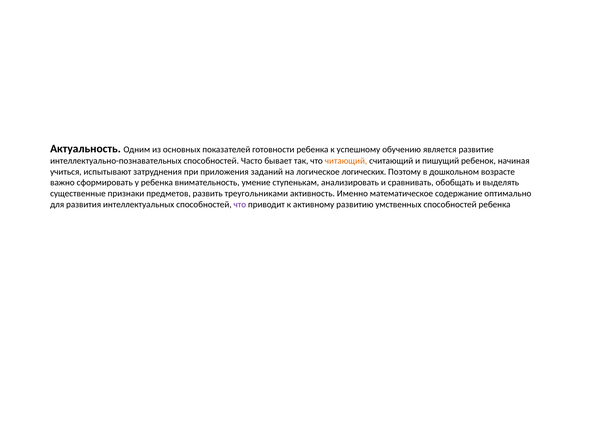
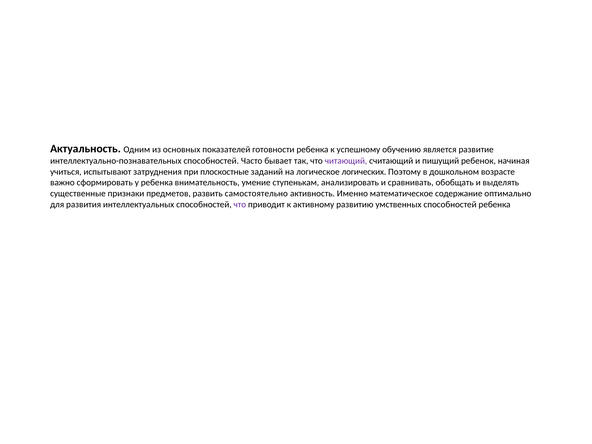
читающий colour: orange -> purple
приложения: приложения -> плоскостные
треугольниками: треугольниками -> самостоятельно
